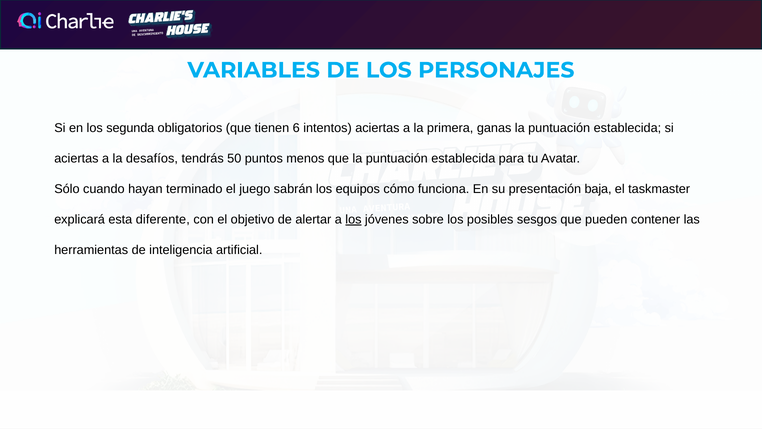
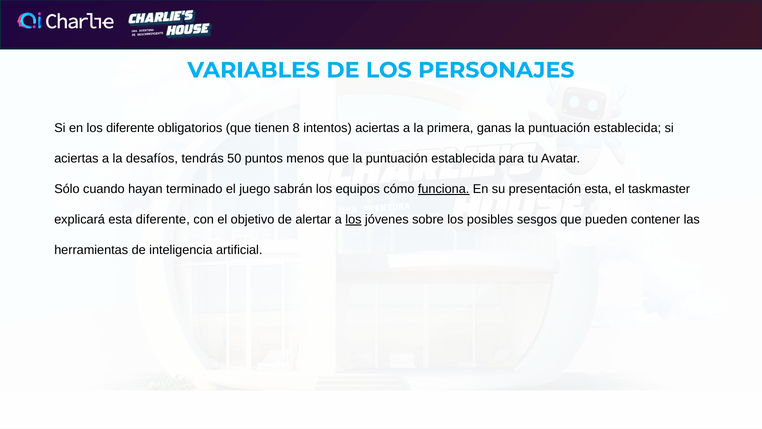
los segunda: segunda -> diferente
6: 6 -> 8
funciona underline: none -> present
presentación baja: baja -> esta
